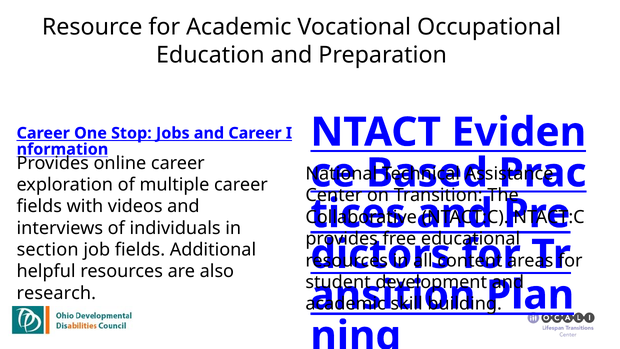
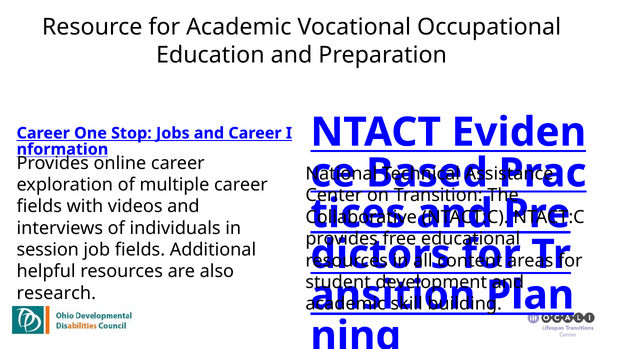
section: section -> session
